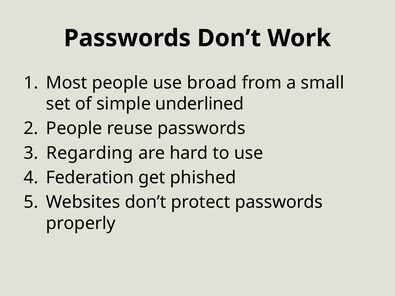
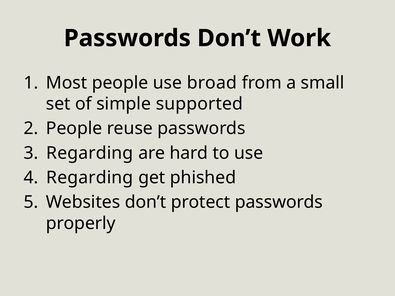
underlined: underlined -> supported
Federation at (90, 178): Federation -> Regarding
